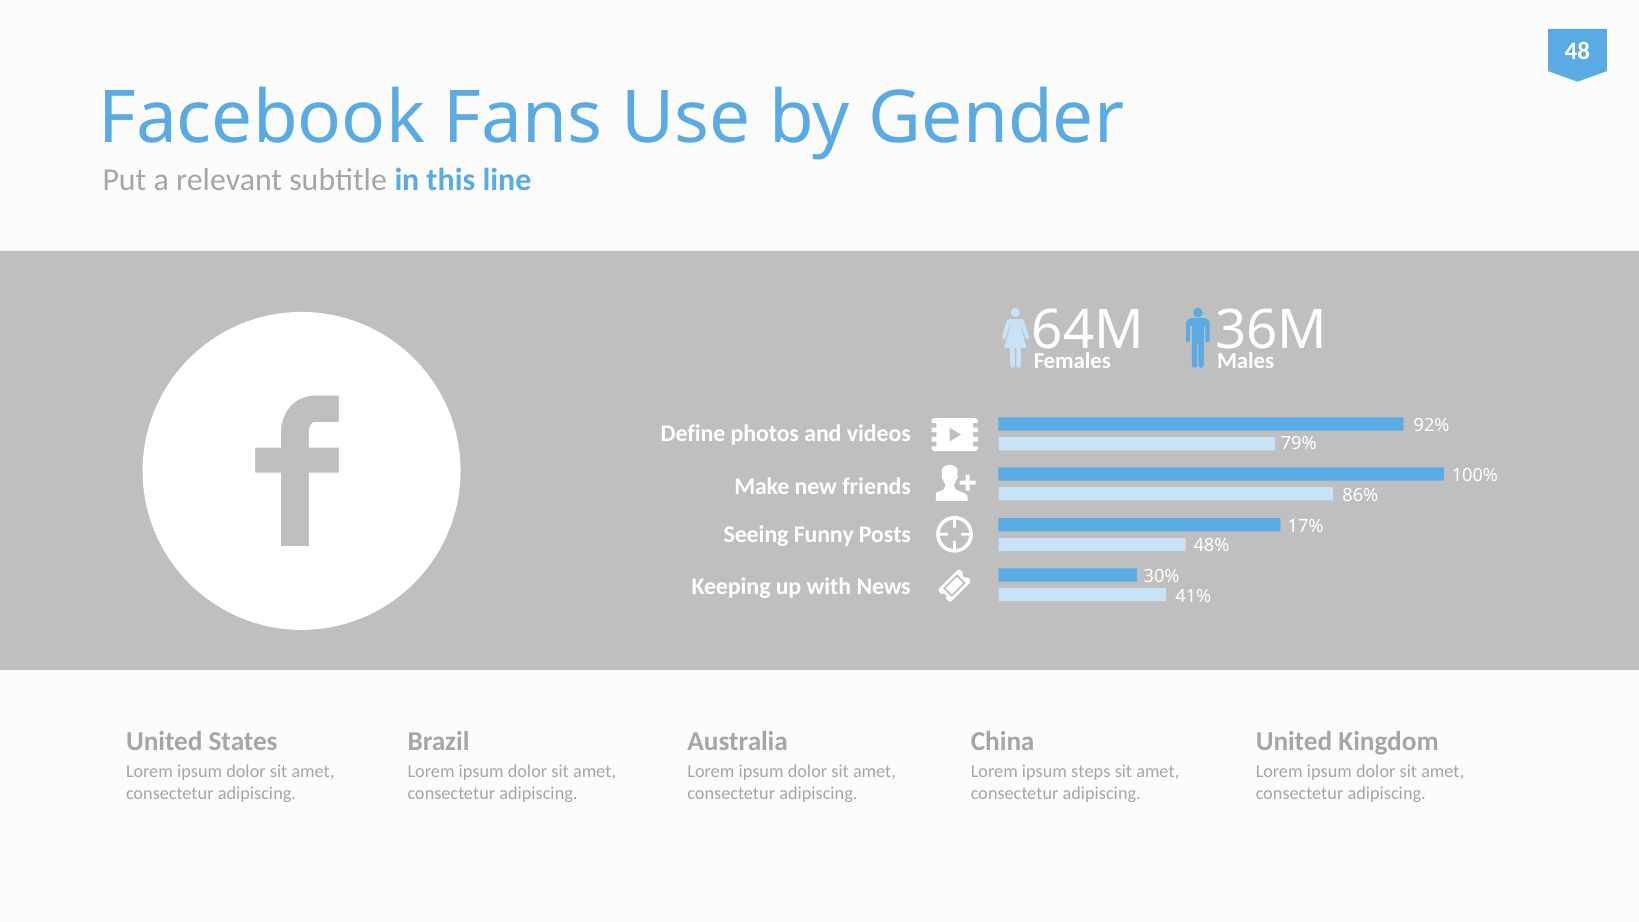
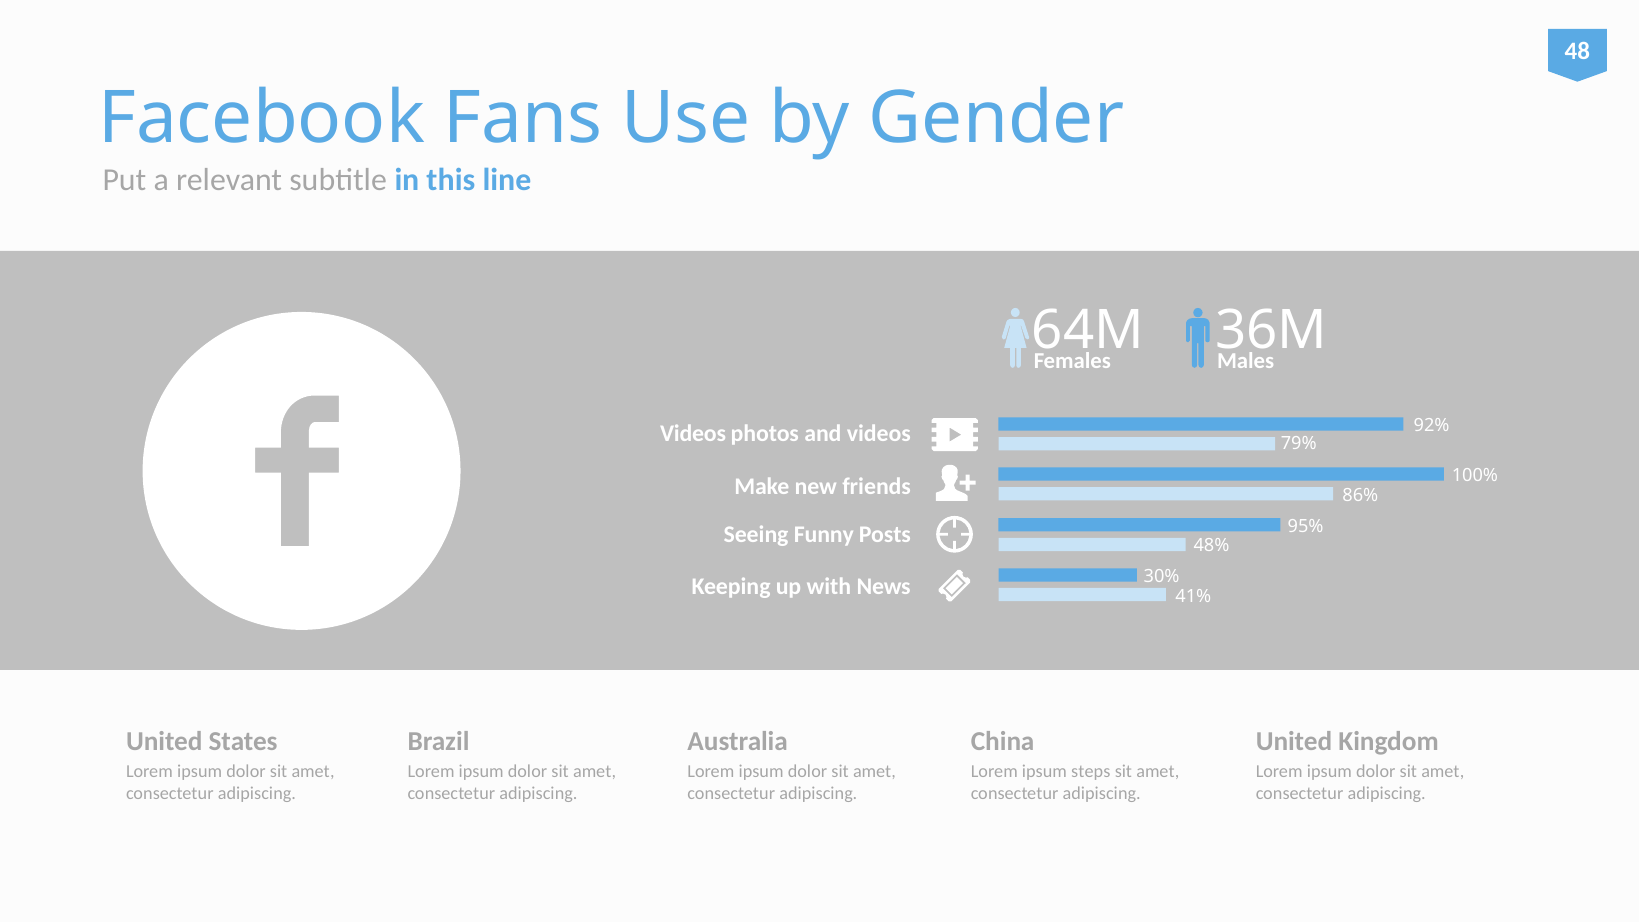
Define at (693, 434): Define -> Videos
17%: 17% -> 95%
